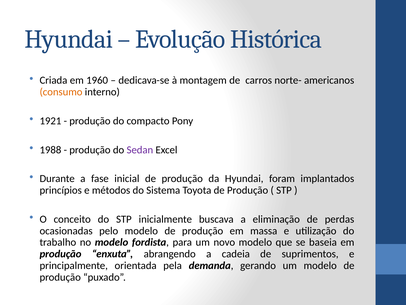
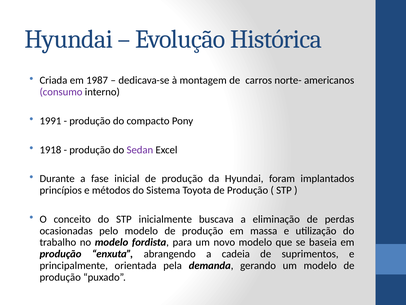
1960: 1960 -> 1987
consumo colour: orange -> purple
1921: 1921 -> 1991
1988: 1988 -> 1918
